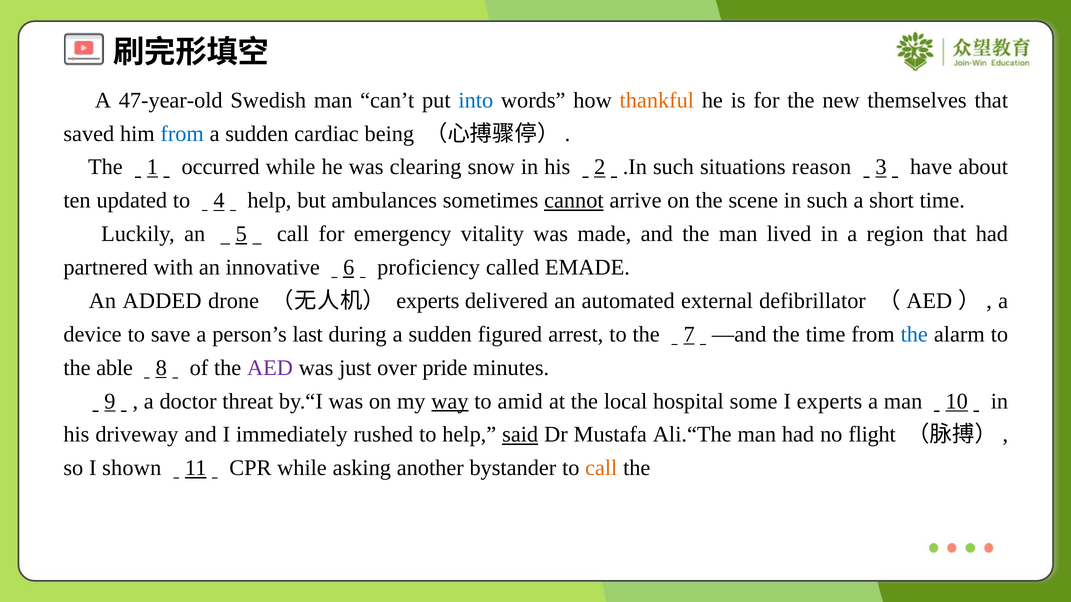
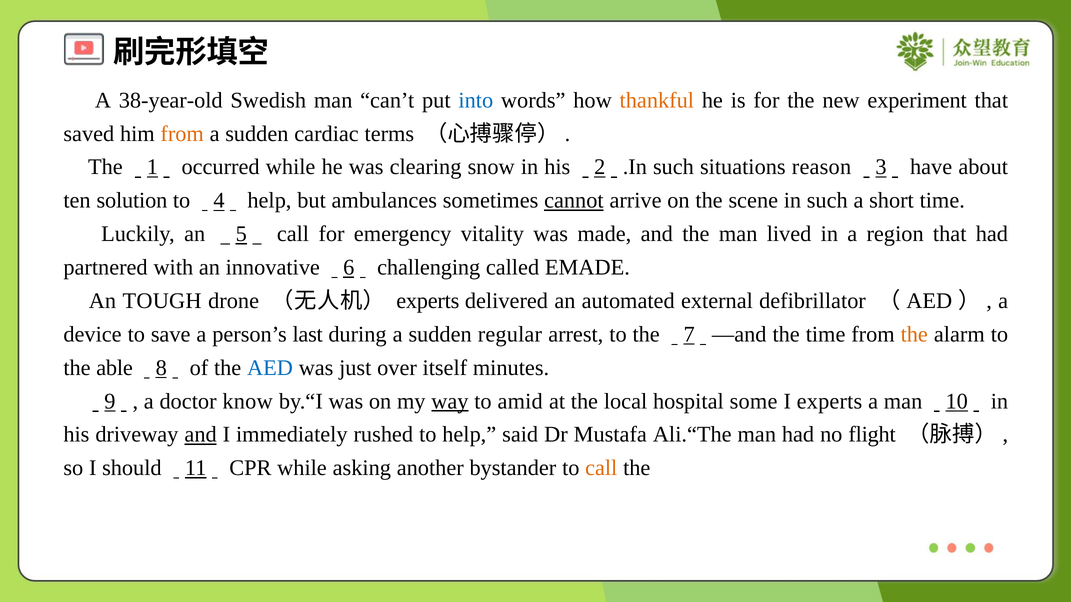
47-year-old: 47-year-old -> 38-year-old
themselves: themselves -> experiment
from at (182, 134) colour: blue -> orange
being: being -> terms
updated: updated -> solution
proficiency: proficiency -> challenging
ADDED: ADDED -> TOUGH
figured: figured -> regular
the at (914, 335) colour: blue -> orange
AED at (270, 368) colour: purple -> blue
pride: pride -> itself
threat: threat -> know
and at (201, 435) underline: none -> present
said underline: present -> none
shown: shown -> should
